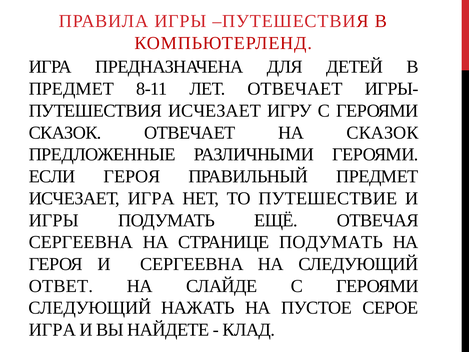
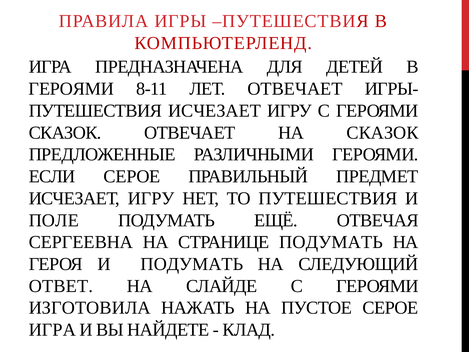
ПРЕДМЕТ at (71, 89): ПРЕДМЕТ -> ГЕРОЯМИ
ЕСЛИ ГЕРОЯ: ГЕРОЯ -> СЕРОЕ
ИГРА at (151, 198): ИГРА -> ИГРУ
ТО ПУТЕШЕСТВИЕ: ПУТЕШЕСТВИЕ -> ПУТЕШЕСТВИЯ
ИГРЫ at (54, 220): ИГРЫ -> ПОЛЕ
И СЕРГЕЕВНА: СЕРГЕЕВНА -> ПОДУМАТЬ
СЛЕДУЮЩИЙ at (90, 308): СЛЕДУЮЩИЙ -> ИЗГОТОВИЛА
